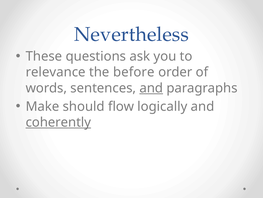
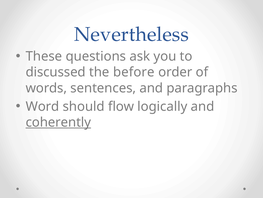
relevance: relevance -> discussed
and at (151, 88) underline: present -> none
Make: Make -> Word
